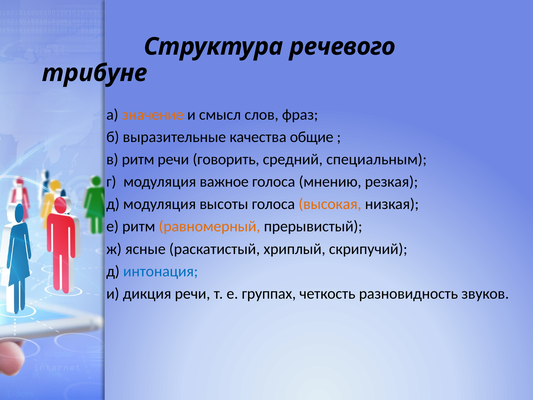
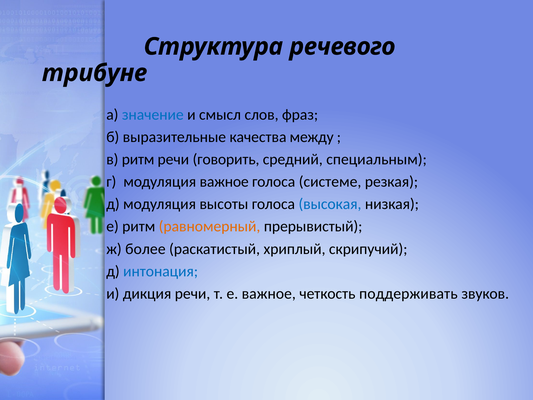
значение colour: orange -> blue
общие: общие -> между
мнению: мнению -> системе
высокая colour: orange -> blue
ясные: ясные -> более
е группах: группах -> важное
разновидность: разновидность -> поддерживать
